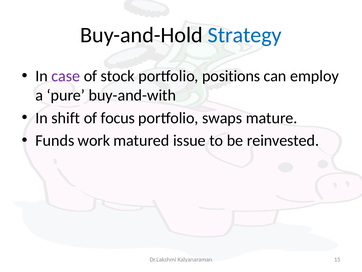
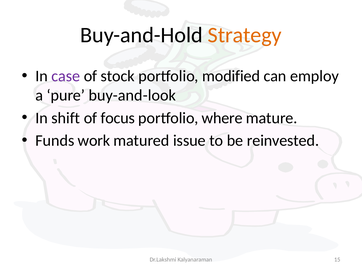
Strategy colour: blue -> orange
positions: positions -> modified
buy-and-with: buy-and-with -> buy-and-look
swaps: swaps -> where
